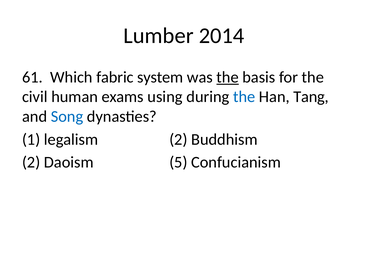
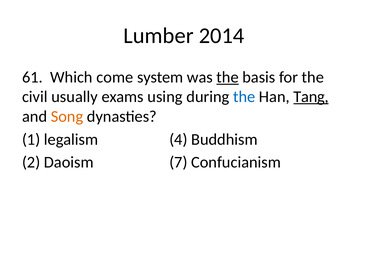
fabric: fabric -> come
human: human -> usually
Tang underline: none -> present
Song colour: blue -> orange
legalism 2: 2 -> 4
5: 5 -> 7
